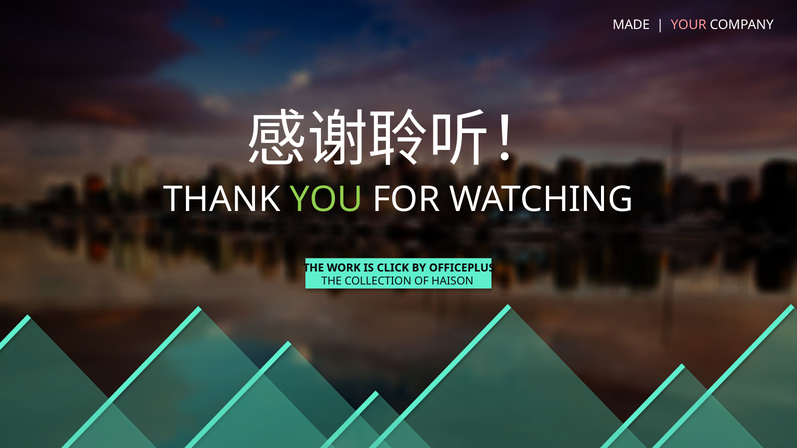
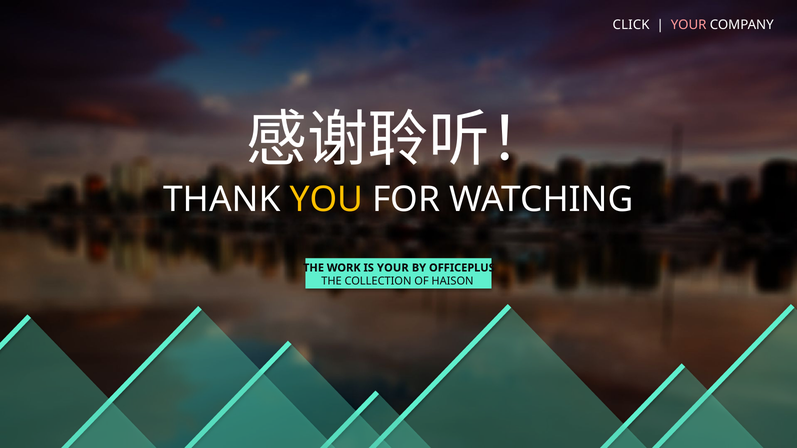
MADE: MADE -> CLICK
YOU colour: light green -> yellow
IS CLICK: CLICK -> YOUR
